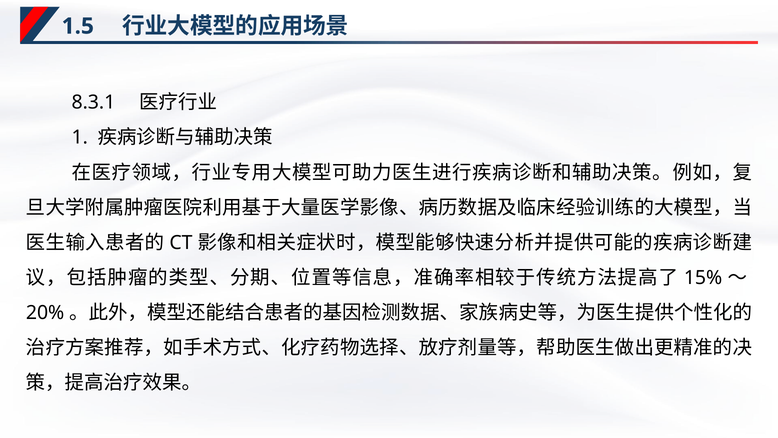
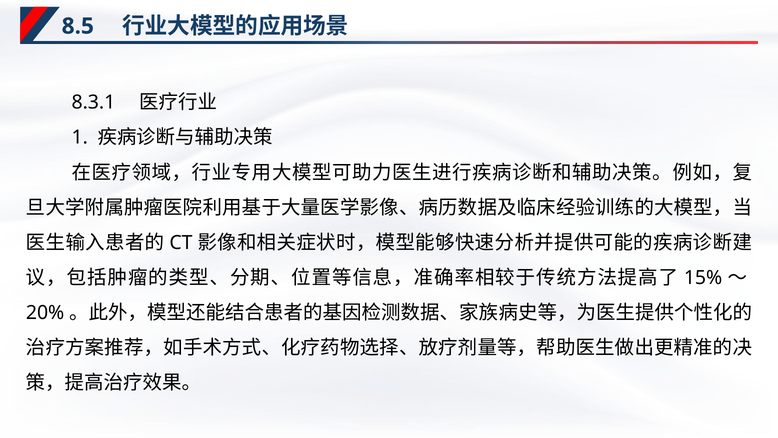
1.5: 1.5 -> 8.5
